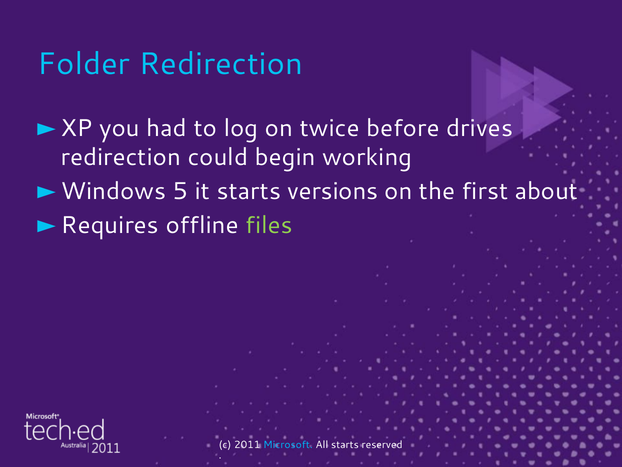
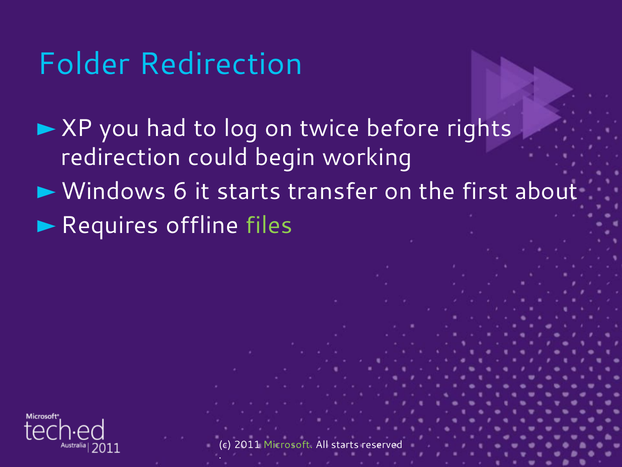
drives: drives -> rights
5: 5 -> 6
versions: versions -> transfer
Microsoft colour: light blue -> light green
